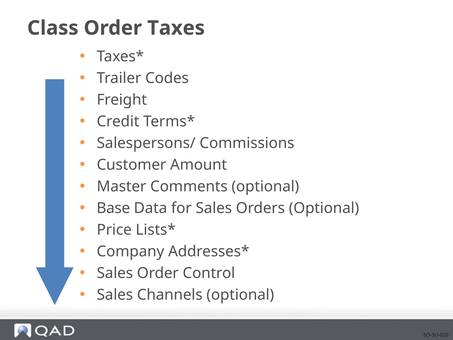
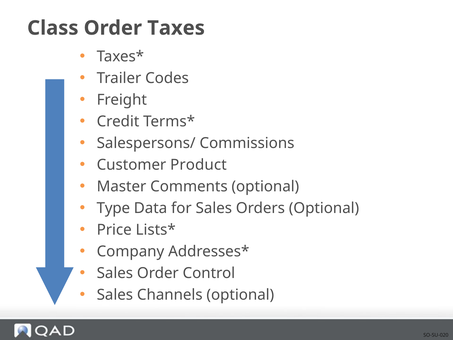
Amount: Amount -> Product
Base: Base -> Type
